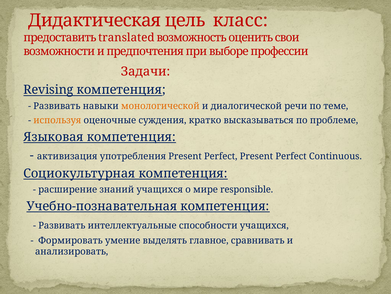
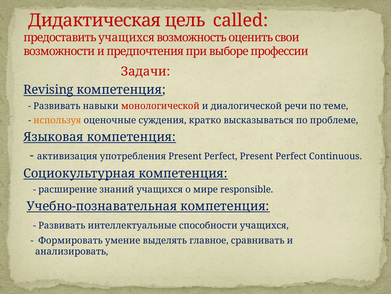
класс: класс -> called
предоставить translated: translated -> учащихся
монологической colour: orange -> red
